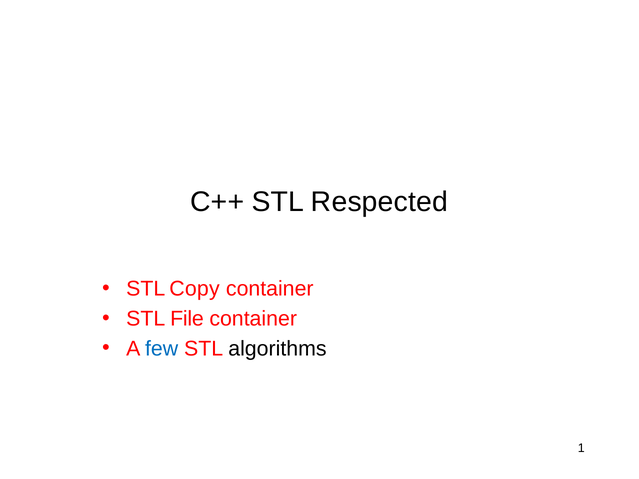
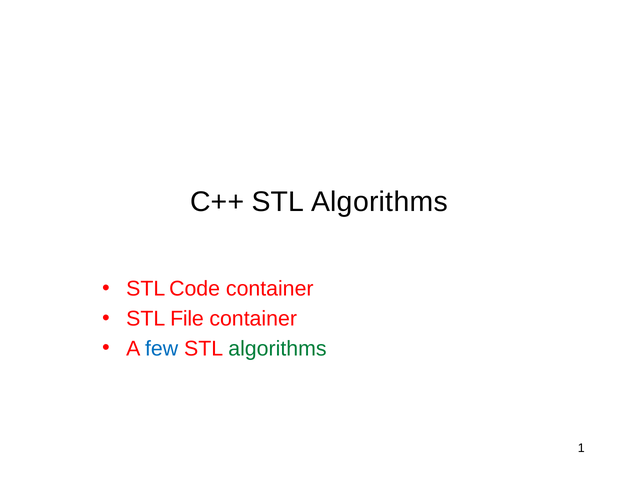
C++ STL Respected: Respected -> Algorithms
Copy: Copy -> Code
algorithms at (277, 349) colour: black -> green
